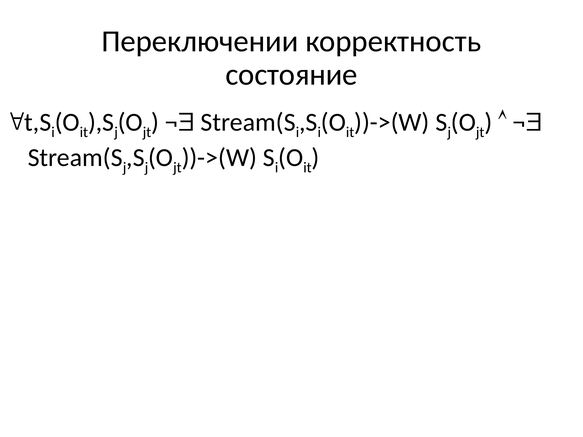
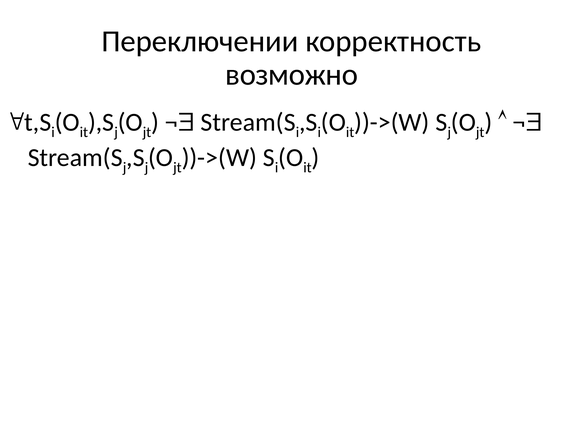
состояние: состояние -> возможно
